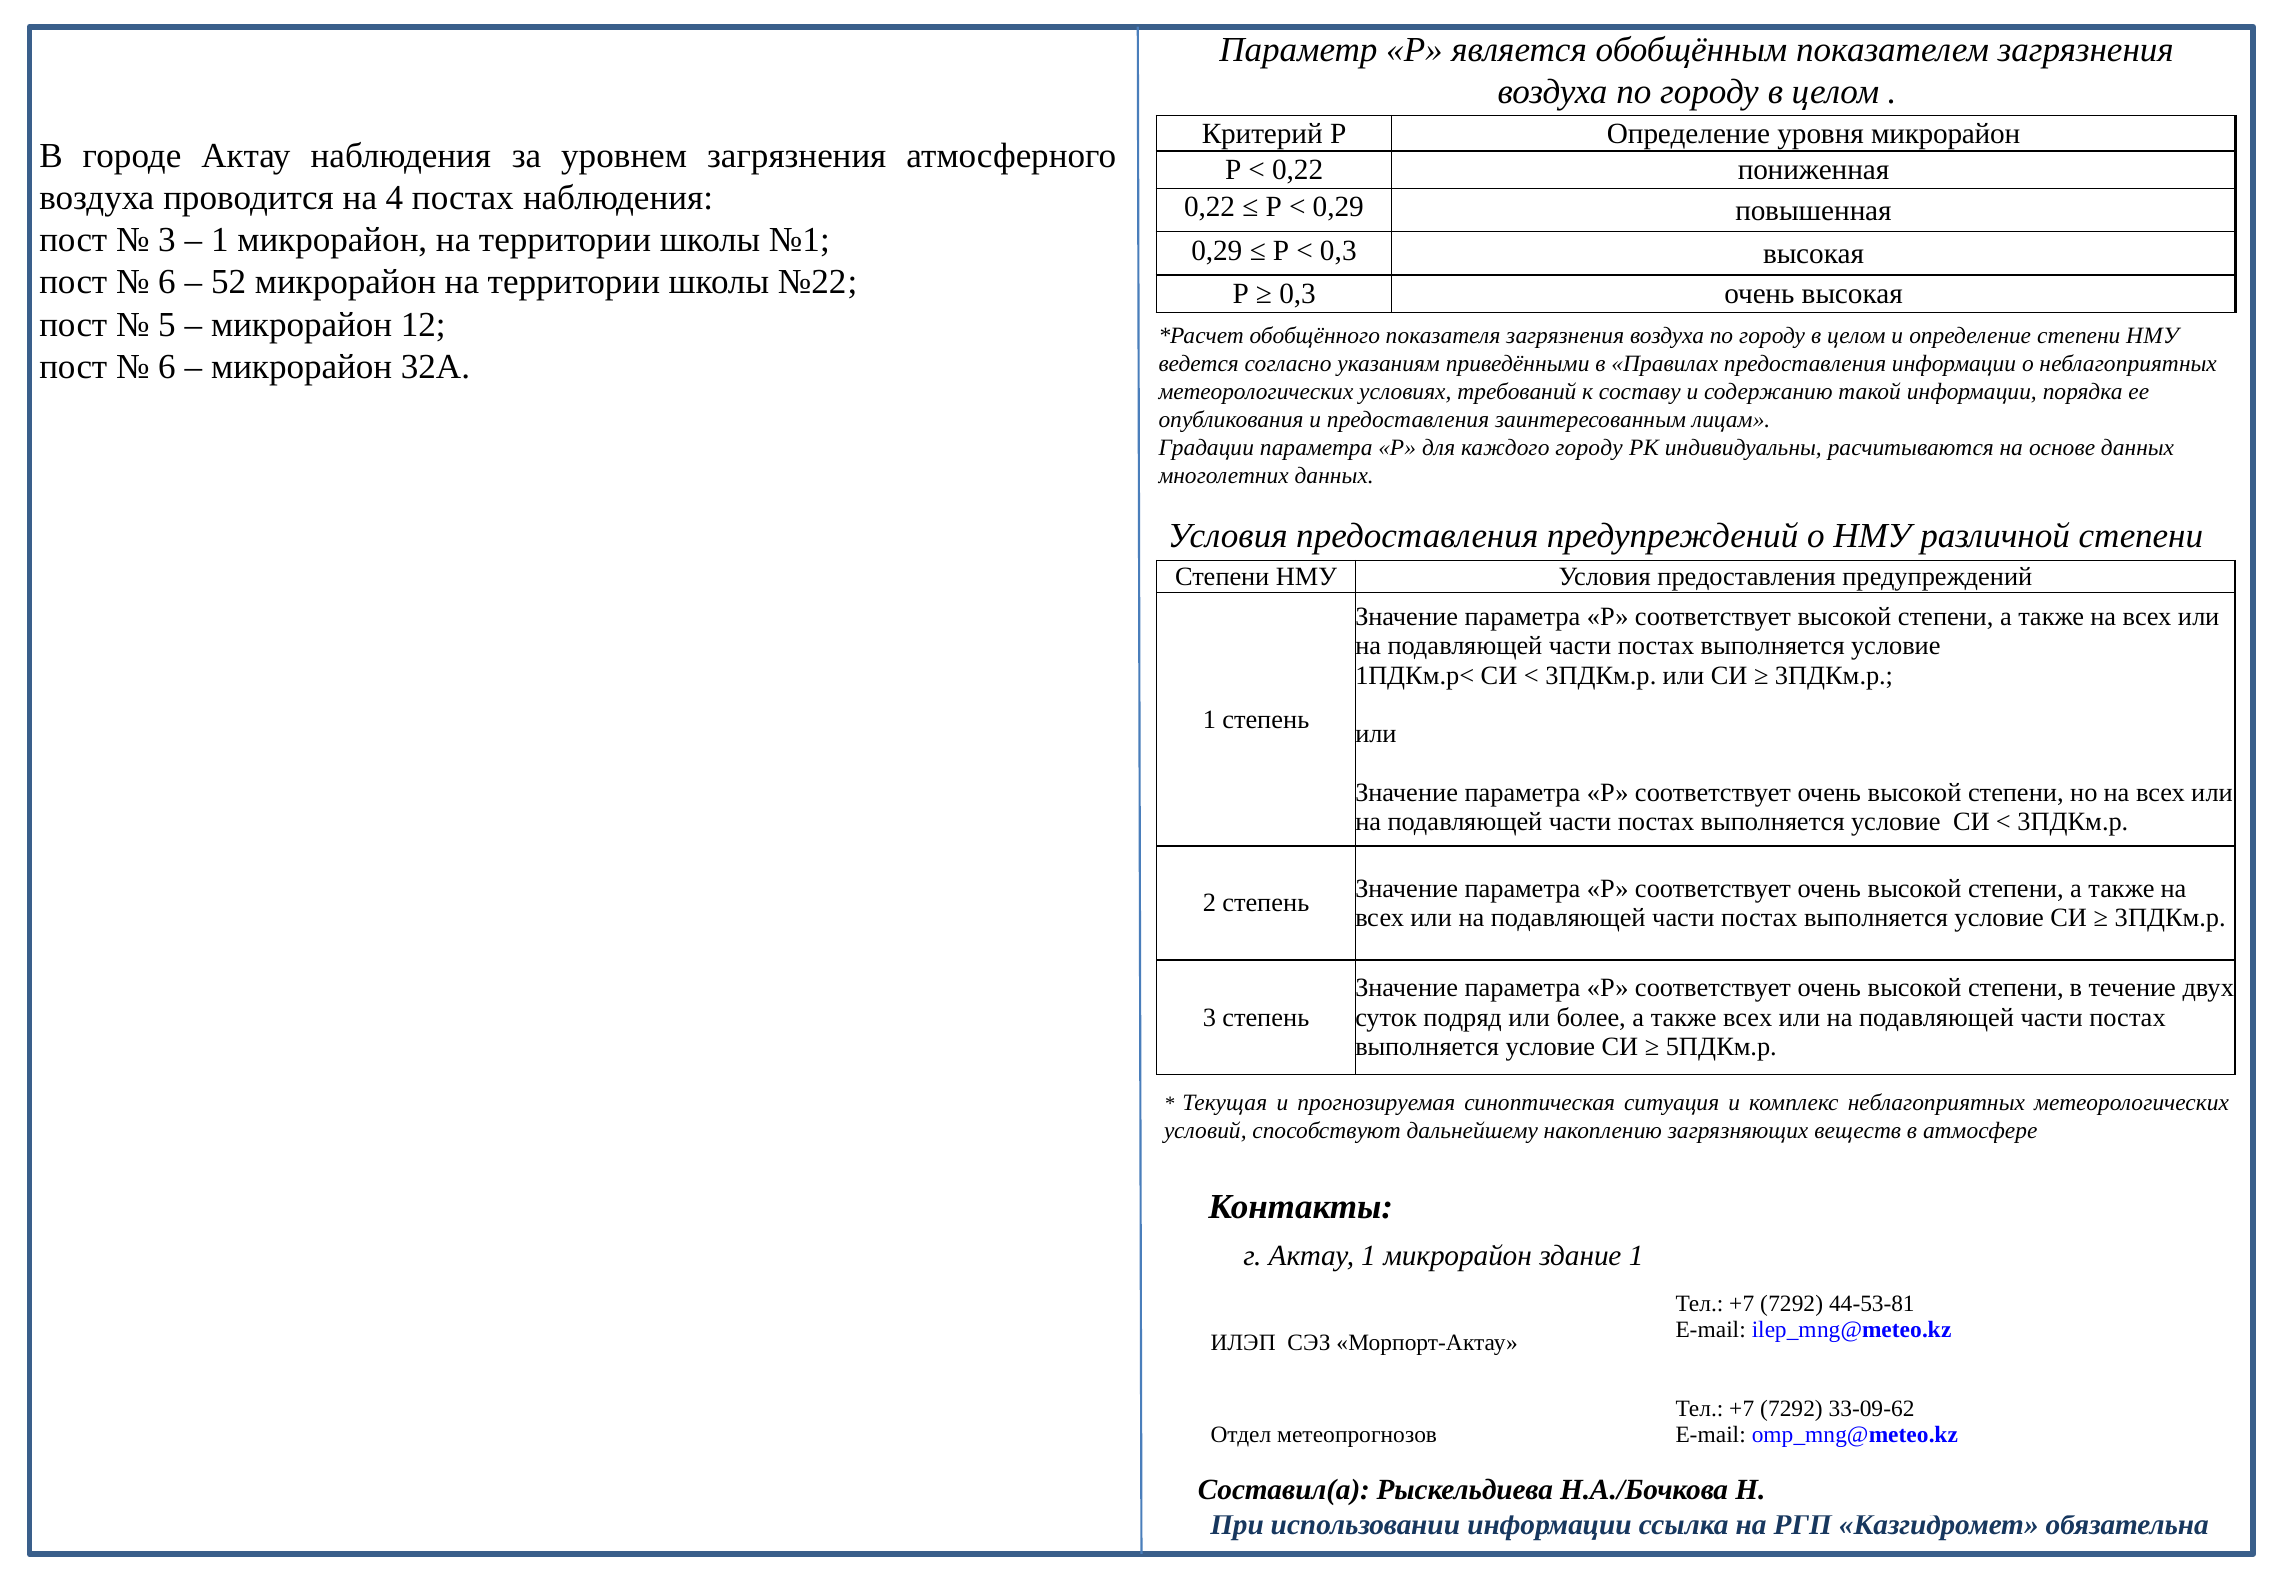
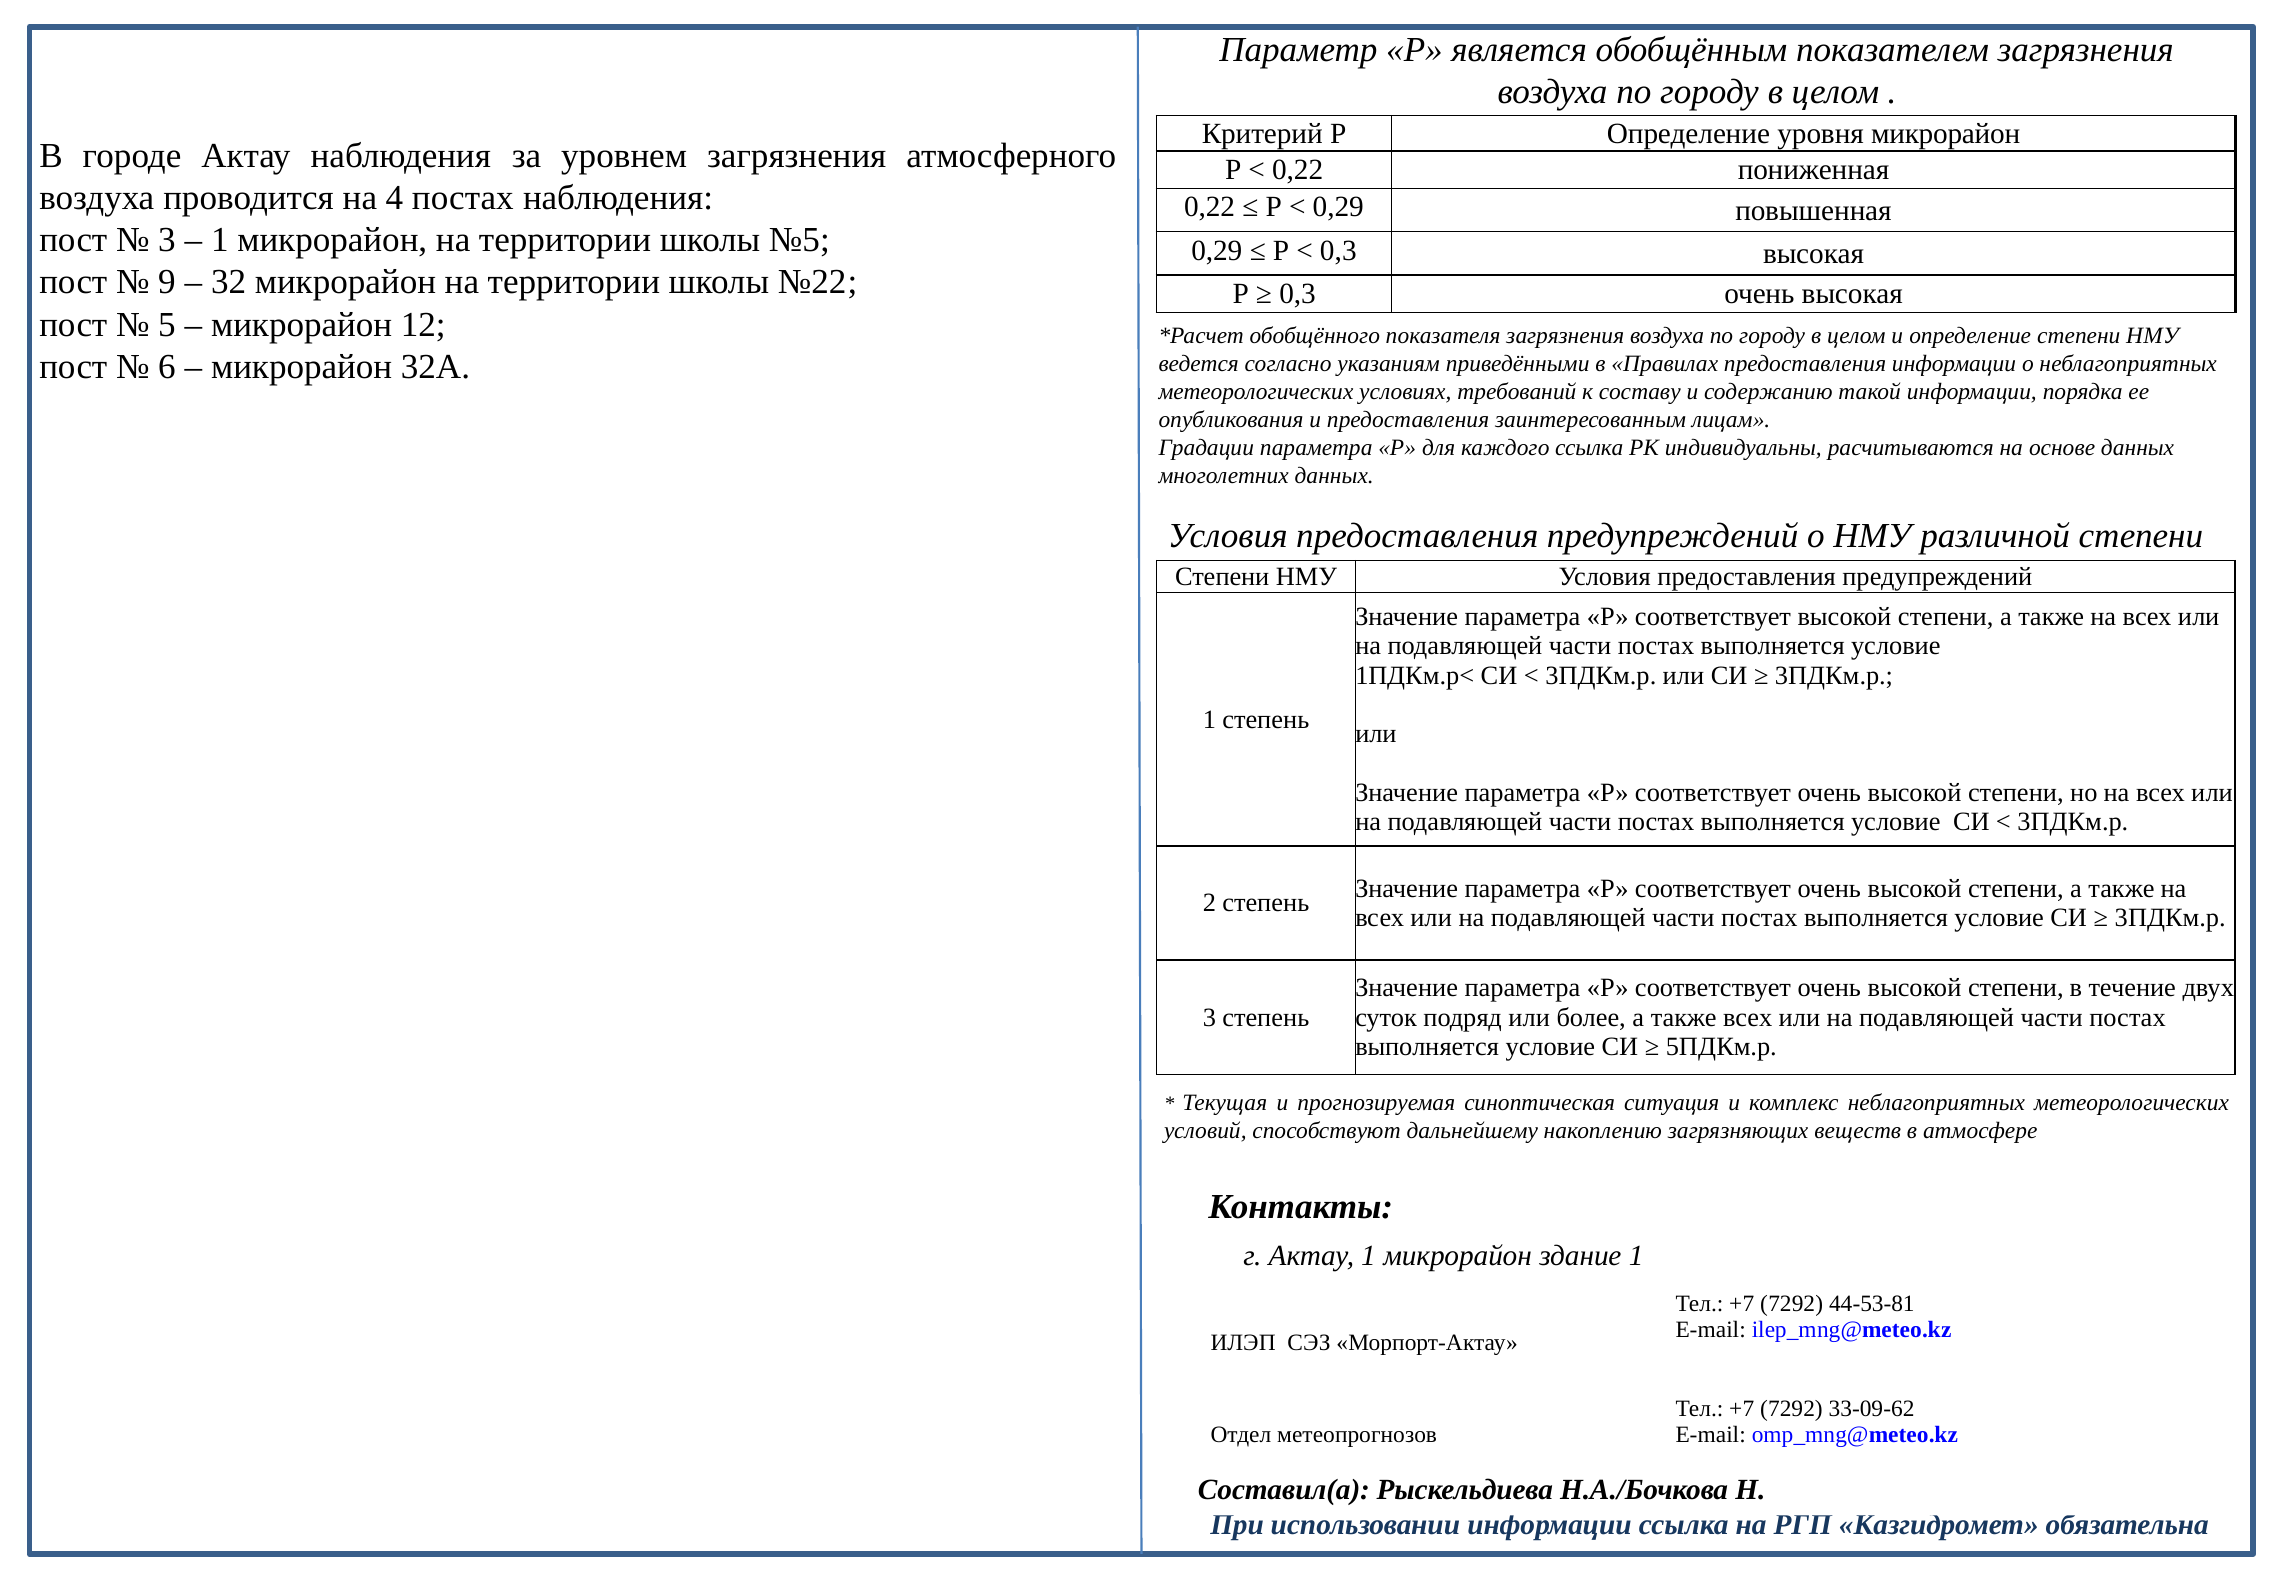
№1: №1 -> №5
6 at (167, 282): 6 -> 9
52: 52 -> 32
каждого городу: городу -> ссылка
